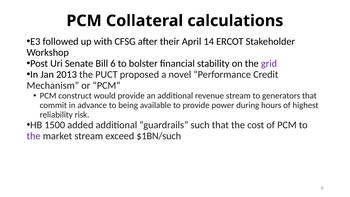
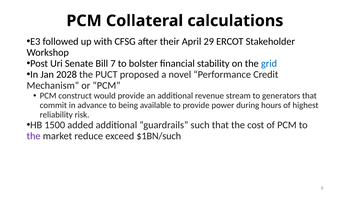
14: 14 -> 29
6: 6 -> 7
grid colour: purple -> blue
2013: 2013 -> 2028
market stream: stream -> reduce
